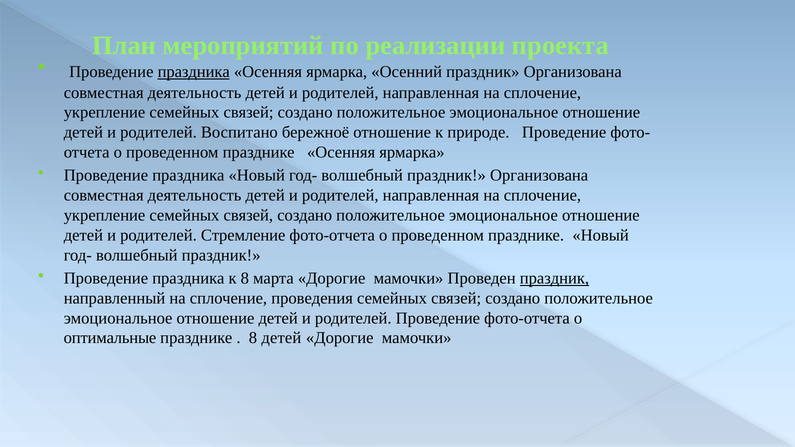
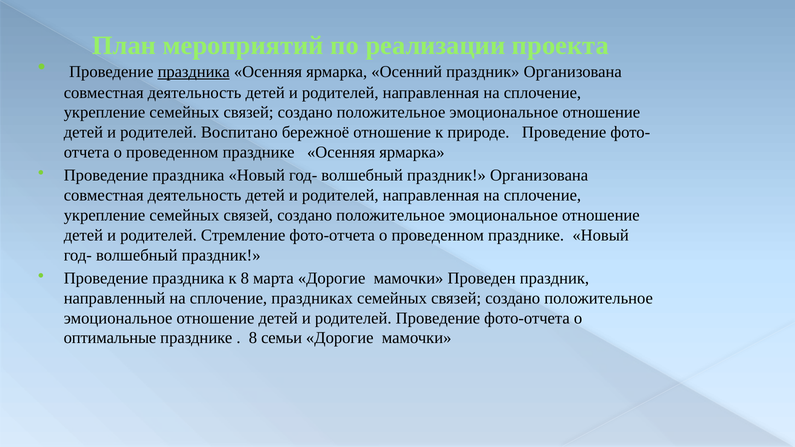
праздник at (554, 278) underline: present -> none
проведения: проведения -> праздниках
8 детей: детей -> семьи
